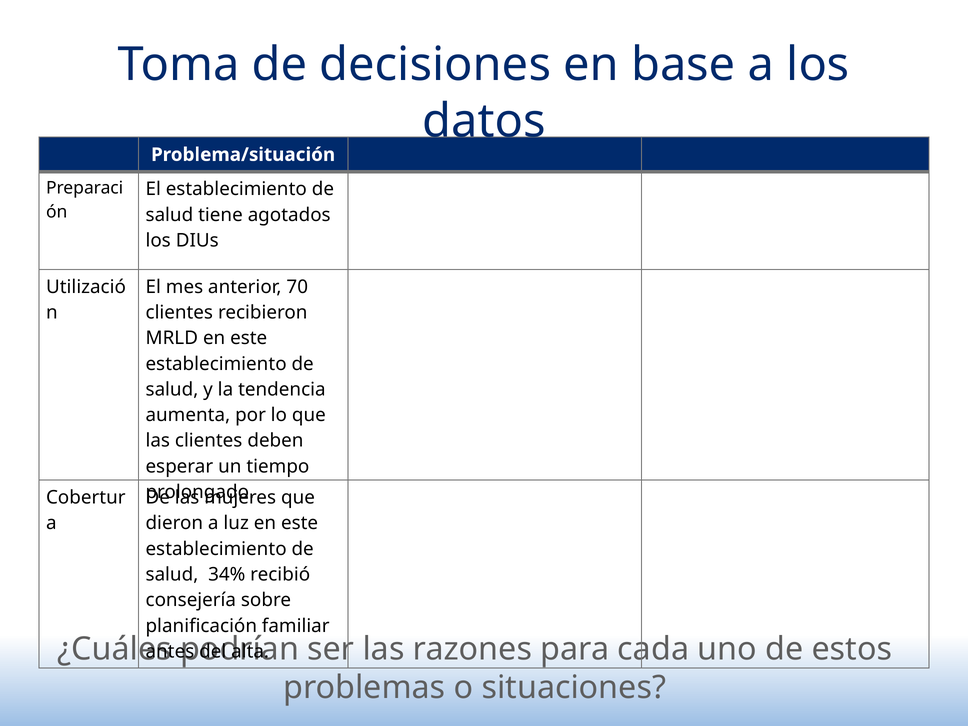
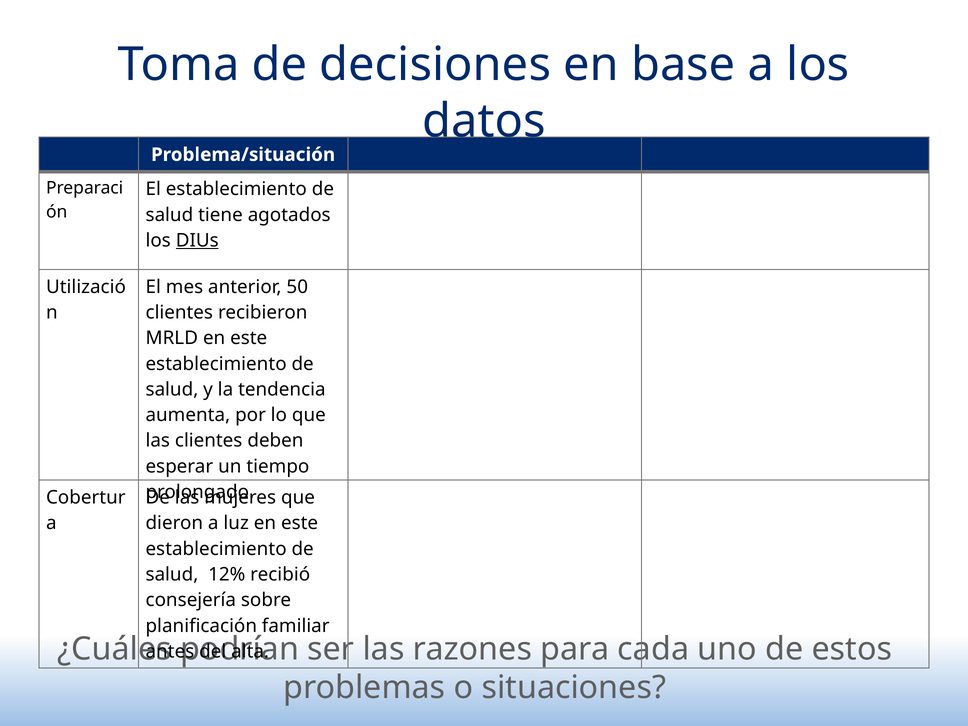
DIUs underline: none -> present
70: 70 -> 50
34%: 34% -> 12%
